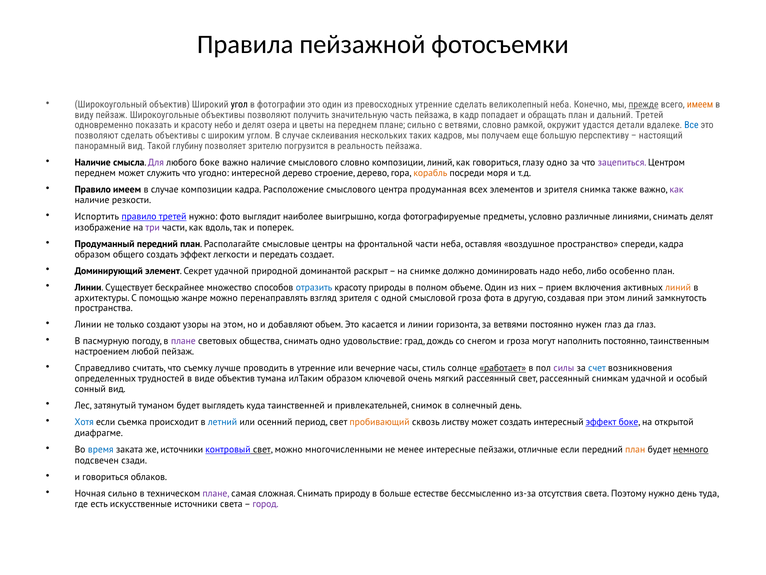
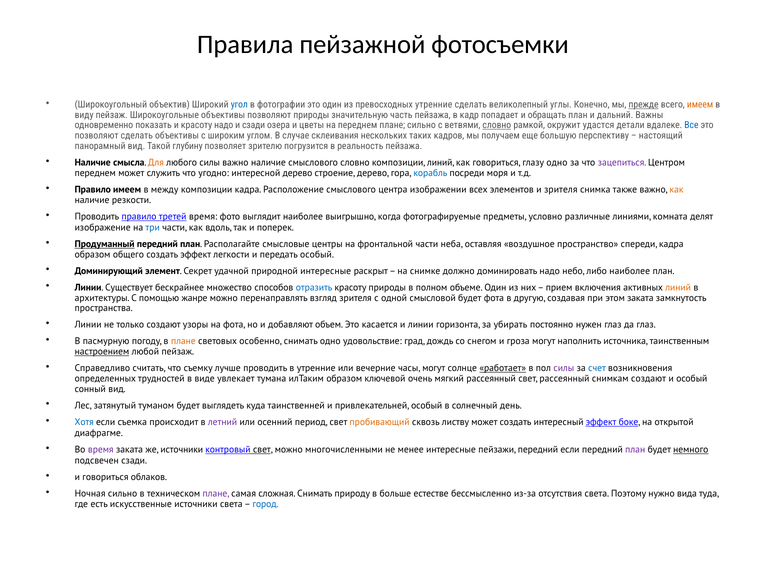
угол colour: black -> blue
великолепный неба: неба -> углы
позволяют получить: получить -> природы
дальний Третей: Третей -> Важны
красоту небо: небо -> надо
и делят: делят -> сзади
словно at (497, 125) underline: none -> present
Для colour: purple -> orange
любого боке: боке -> силы
корабль colour: orange -> blue
случае at (165, 189): случае -> между
продуманная: продуманная -> изображении
как at (677, 189) colour: purple -> orange
Испортить at (97, 216): Испортить -> Проводить
третей нужно: нужно -> время
линиями снимать: снимать -> комната
три colour: purple -> blue
Продуманный underline: none -> present
передать создает: создает -> особый
природной доминантой: доминантой -> интересные
либо особенно: особенно -> наиболее
смысловой гроза: гроза -> будет
этом линий: линий -> заката
на этом: этом -> фота
за ветвями: ветвями -> убирать
плане at (183, 341) colour: purple -> orange
общества: общества -> особенно
наполнить постоянно: постоянно -> источника
настроением underline: none -> present
часы стиль: стиль -> могут
виде объектив: объектив -> увлекает
снимкам удачной: удачной -> создают
привлекательней снимок: снимок -> особый
летний colour: blue -> purple
время at (101, 449) colour: blue -> purple
пейзажи отличные: отличные -> передний
план at (635, 449) colour: orange -> purple
нужно день: день -> вида
город colour: purple -> blue
